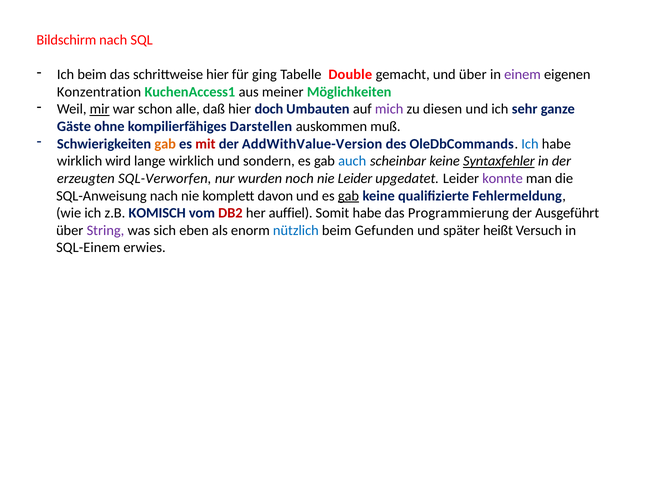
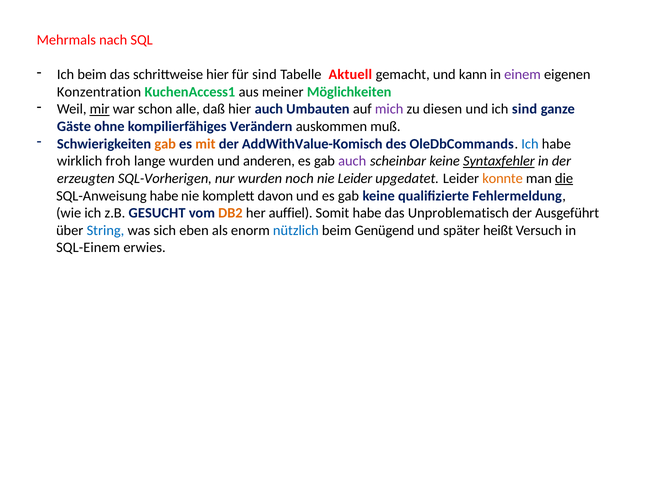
Bildschirm: Bildschirm -> Mehrmals
für ging: ging -> sind
Double: Double -> Aktuell
und über: über -> kann
hier doch: doch -> auch
ich sehr: sehr -> sind
Darstellen: Darstellen -> Verändern
mit colour: red -> orange
AddWithValue-Version: AddWithValue-Version -> AddWithValue-Komisch
wird: wird -> froh
lange wirklich: wirklich -> wurden
sondern: sondern -> anderen
auch at (352, 161) colour: blue -> purple
SQL-Verworfen: SQL-Verworfen -> SQL-Vorherigen
konnte colour: purple -> orange
die underline: none -> present
SQL-Anweisung nach: nach -> habe
gab at (348, 196) underline: present -> none
KOMISCH: KOMISCH -> GESUCHT
DB2 colour: red -> orange
Programmierung: Programmierung -> Unproblematisch
String colour: purple -> blue
Gefunden: Gefunden -> Genügend
